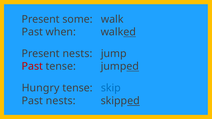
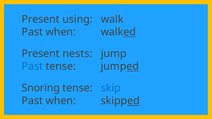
some: some -> using
Past at (32, 66) colour: red -> blue
Hungry: Hungry -> Snoring
nests at (61, 101): nests -> when
